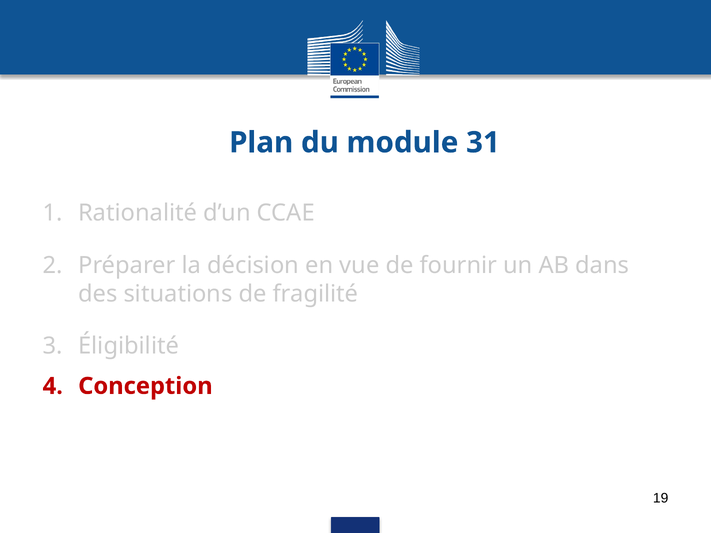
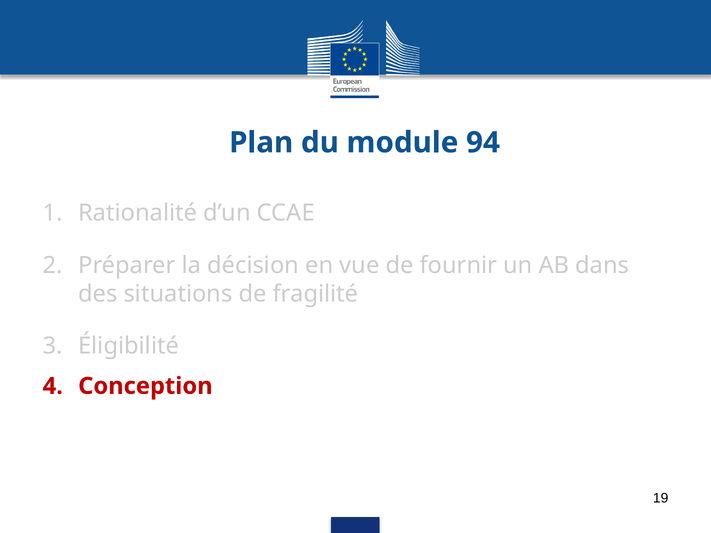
31: 31 -> 94
